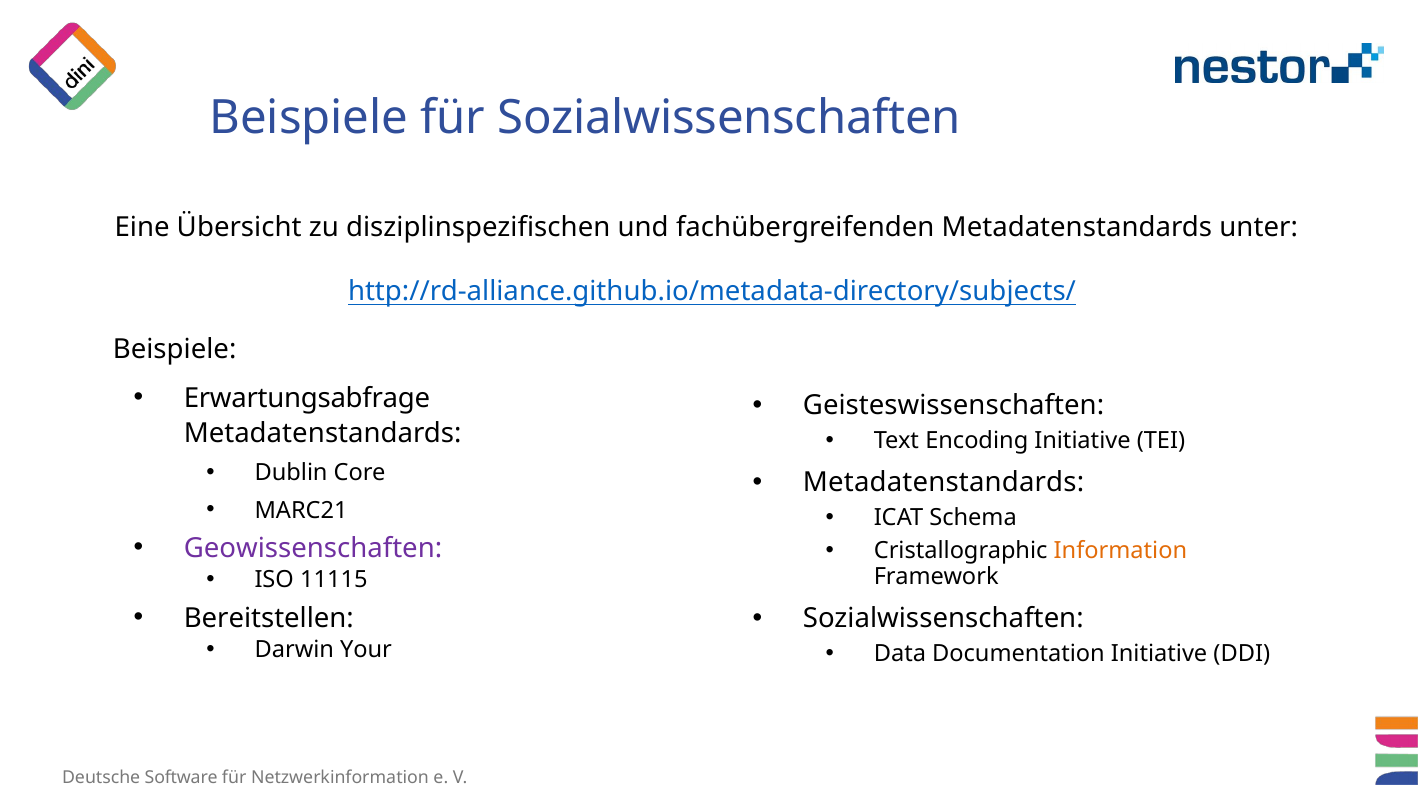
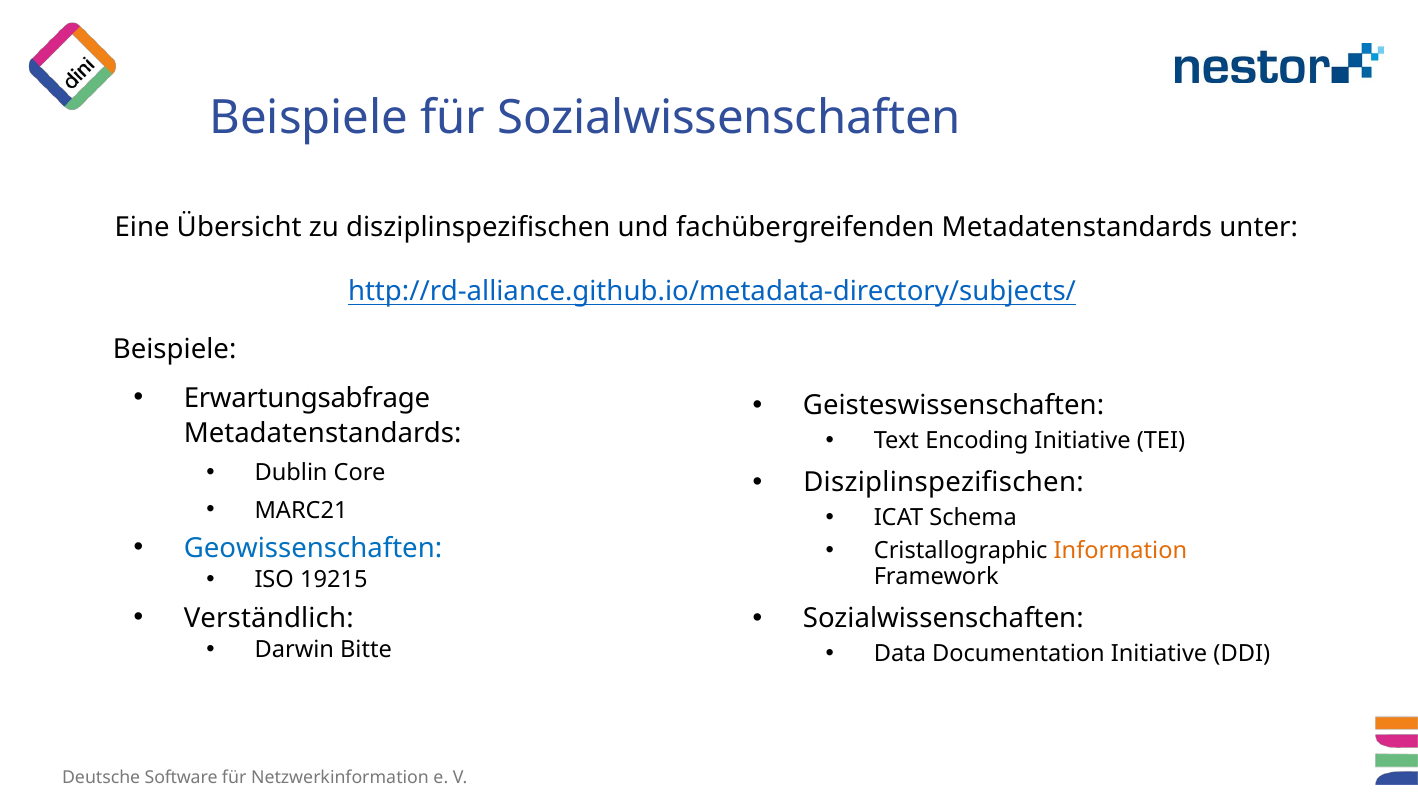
Metadatenstandards at (944, 483): Metadatenstandards -> Disziplinspezifischen
Geowissenschaften colour: purple -> blue
11115: 11115 -> 19215
Bereitstellen: Bereitstellen -> Verständlich
Your: Your -> Bitte
